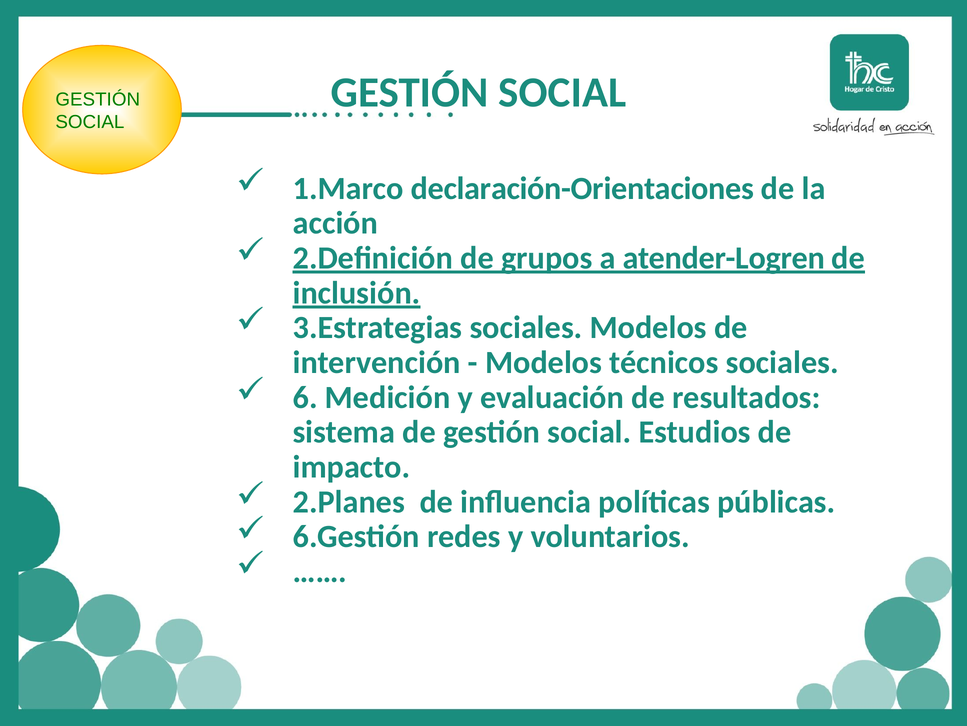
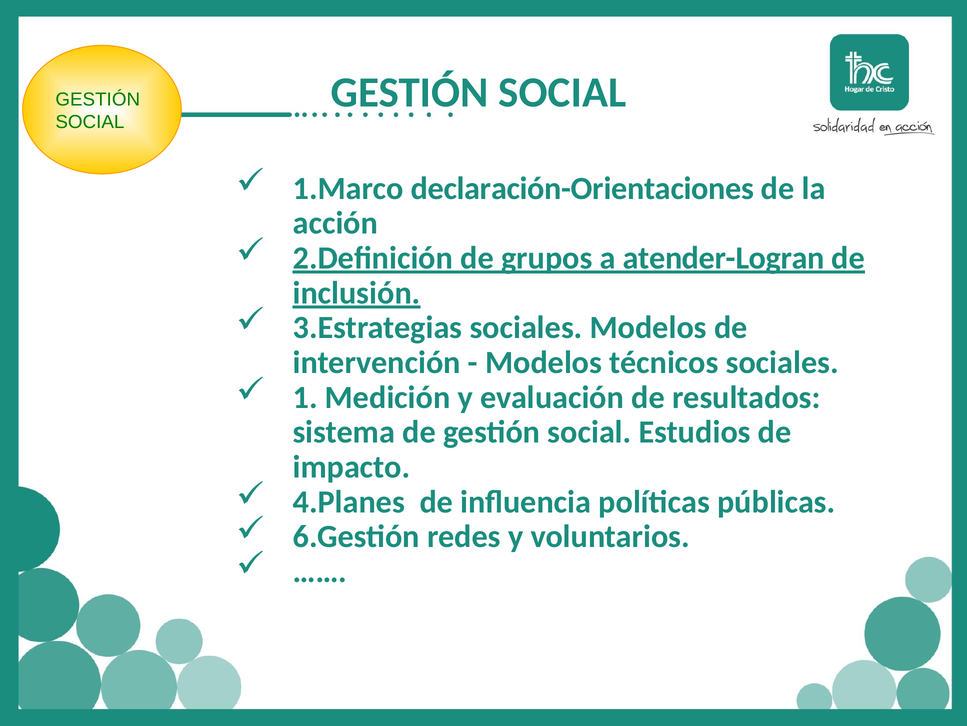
atender-Logren: atender-Logren -> atender-Logran
6: 6 -> 1
2.Planes: 2.Planes -> 4.Planes
